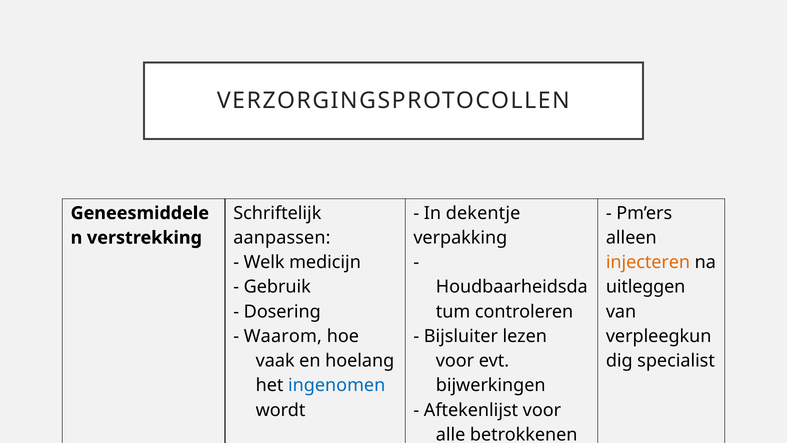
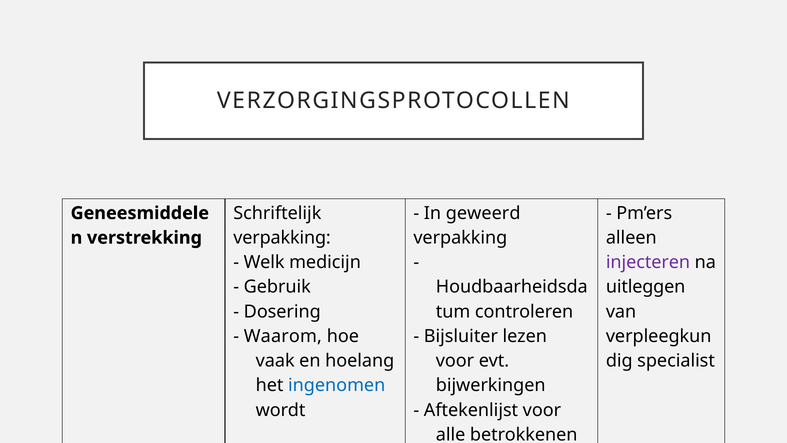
dekentje: dekentje -> geweerd
aanpassen at (282, 238): aanpassen -> verpakking
injecteren colour: orange -> purple
